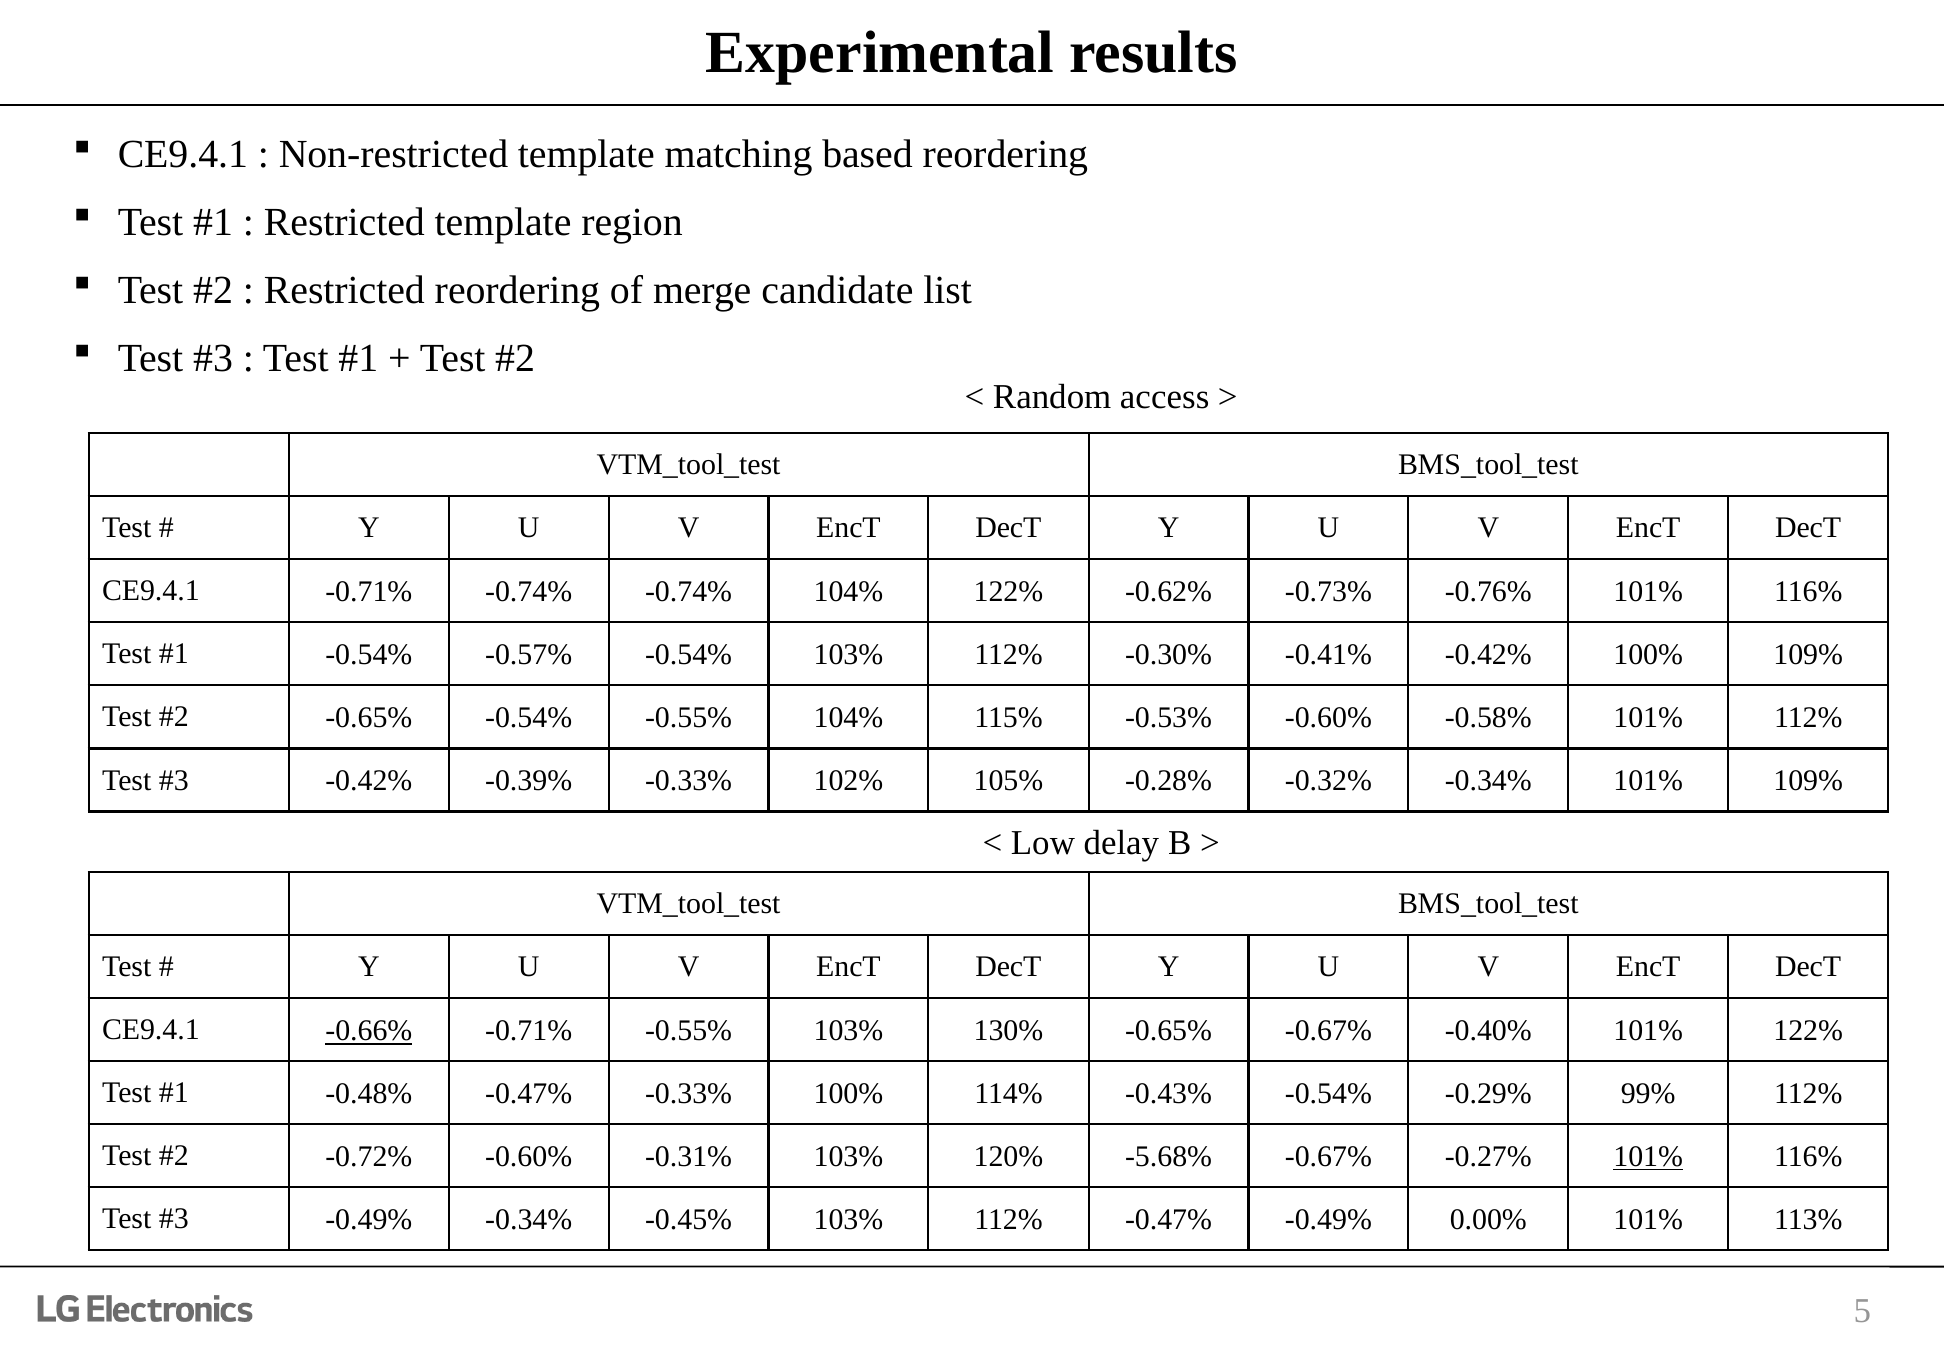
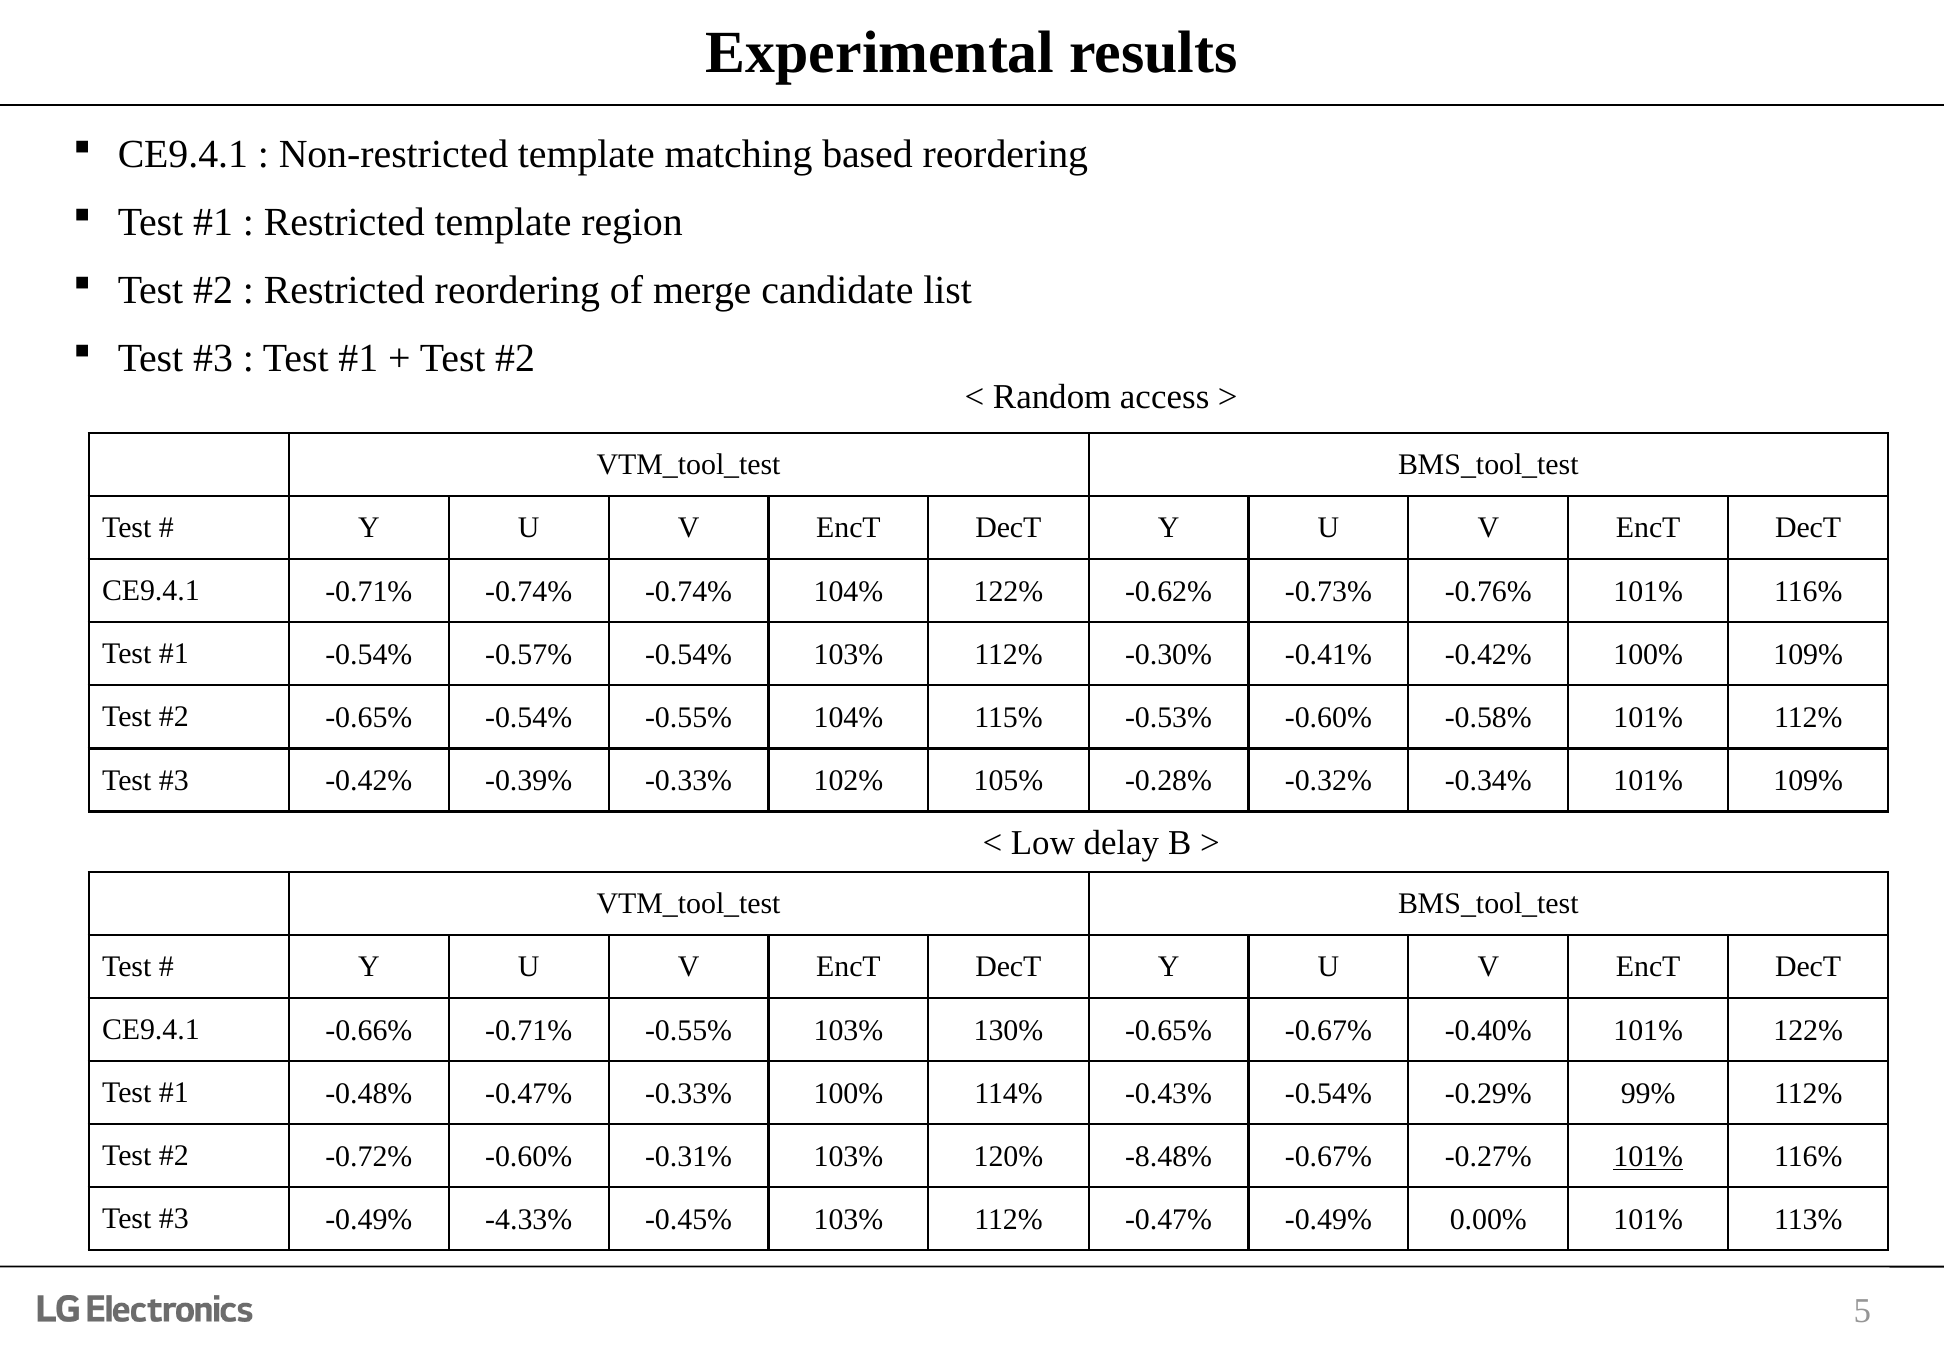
-0.66% underline: present -> none
-5.68%: -5.68% -> -8.48%
-0.49% -0.34%: -0.34% -> -4.33%
